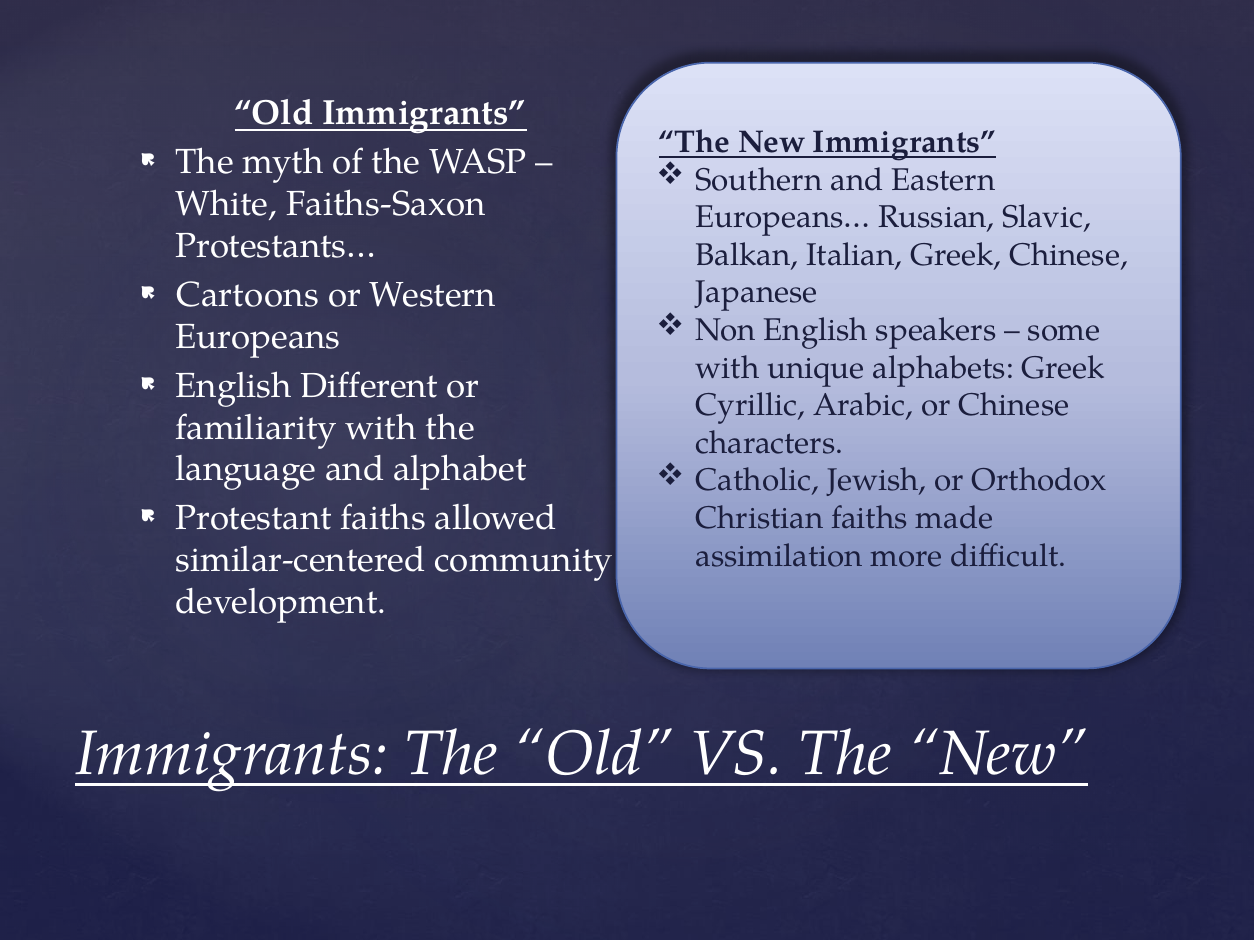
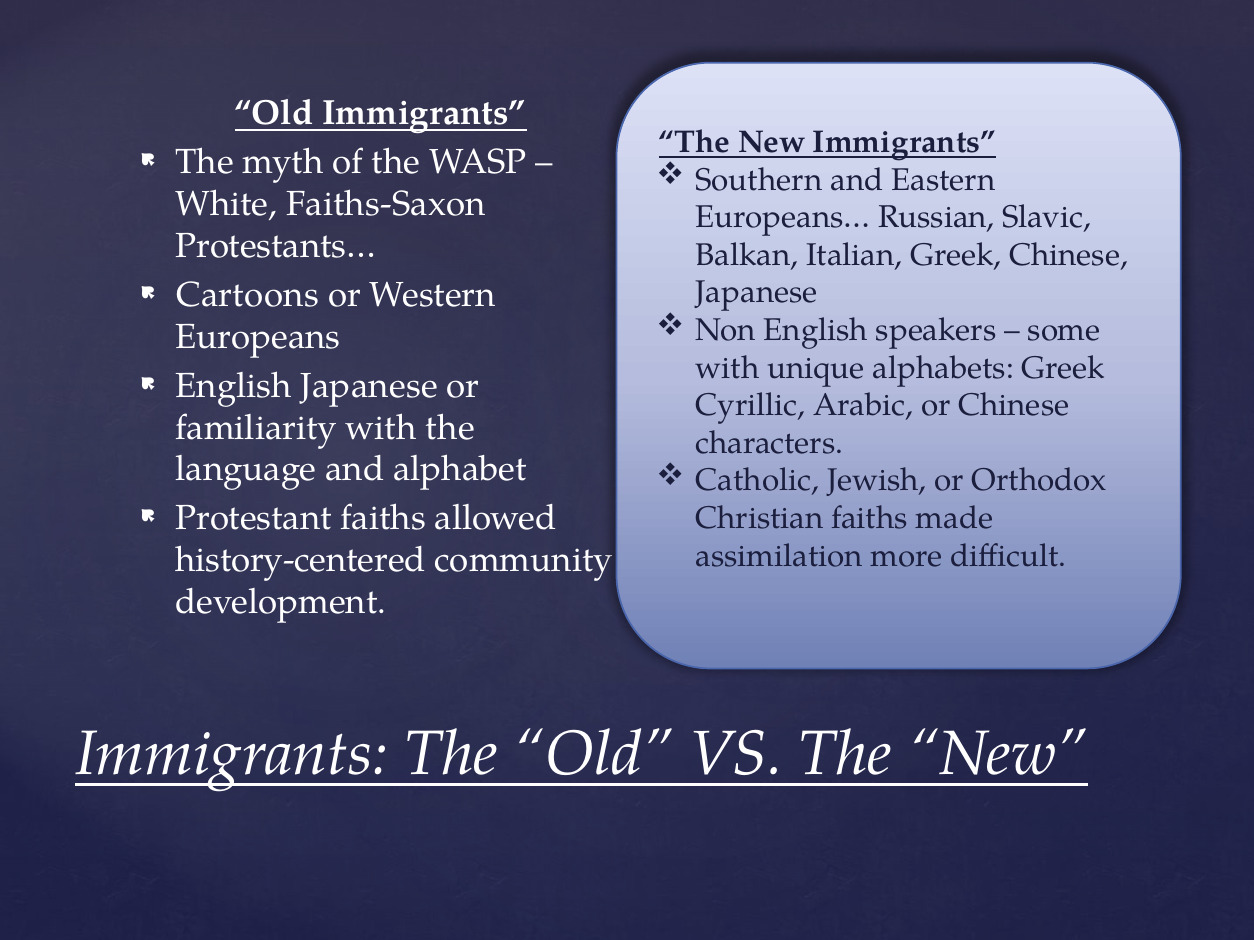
English Different: Different -> Japanese
similar-centered: similar-centered -> history-centered
